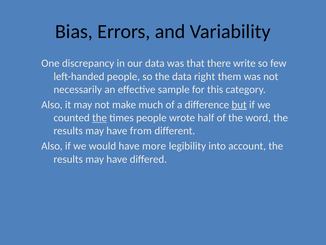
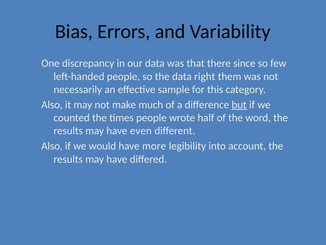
write: write -> since
the at (100, 118) underline: present -> none
from: from -> even
